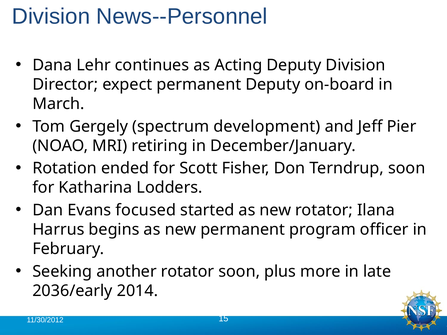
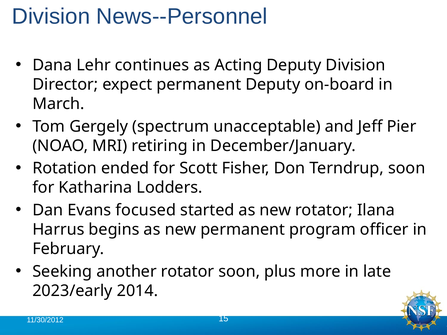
development: development -> unacceptable
2036/early: 2036/early -> 2023/early
